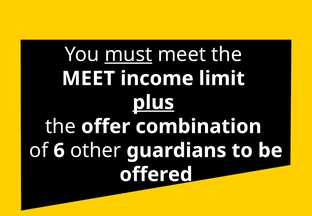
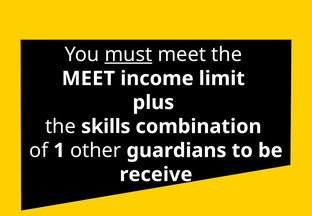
plus underline: present -> none
offer: offer -> skills
6: 6 -> 1
offered: offered -> receive
